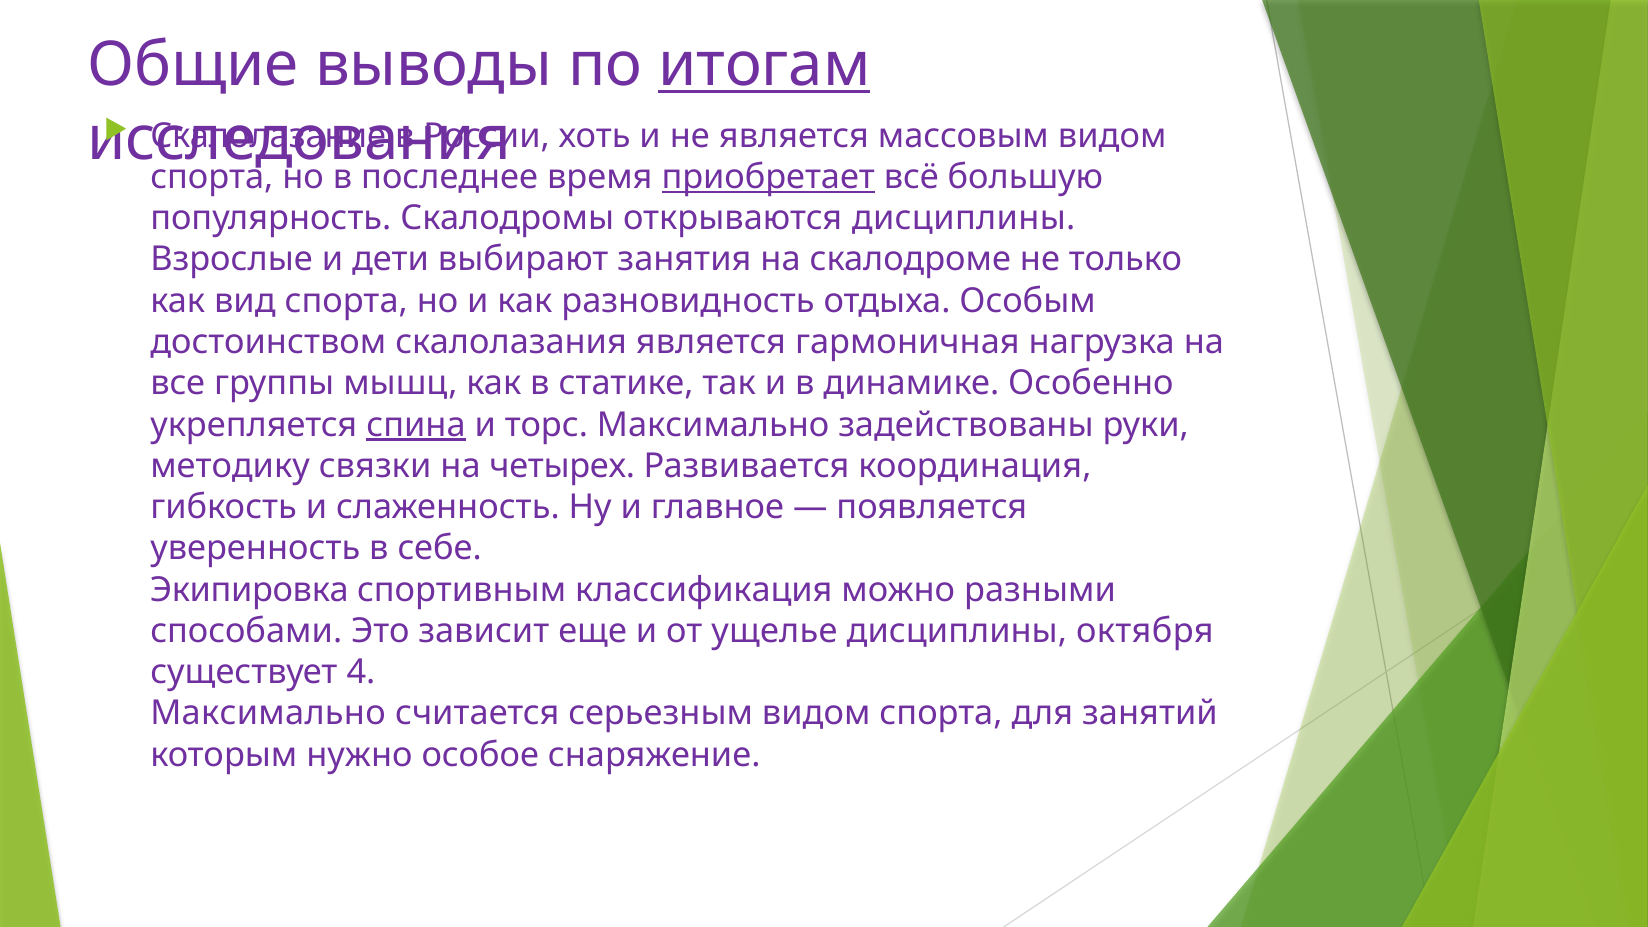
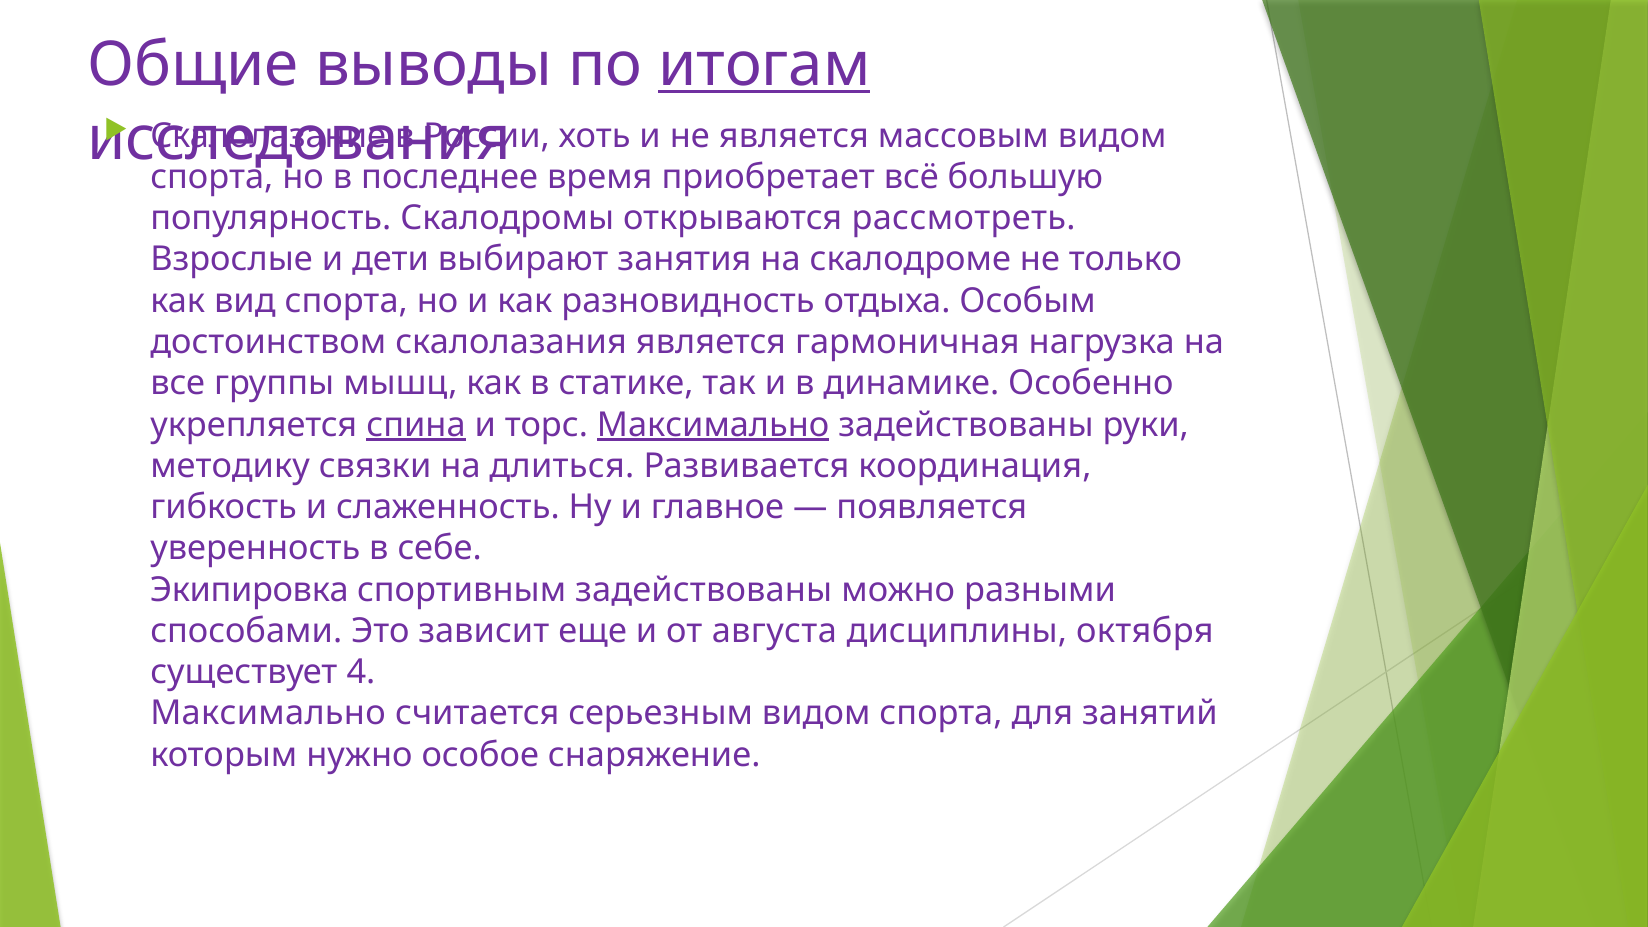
приобретает underline: present -> none
открываются дисциплины: дисциплины -> рассмотреть
Максимально at (713, 425) underline: none -> present
четырех: четырех -> длиться
спортивным классификация: классификация -> задействованы
ущелье: ущелье -> августа
